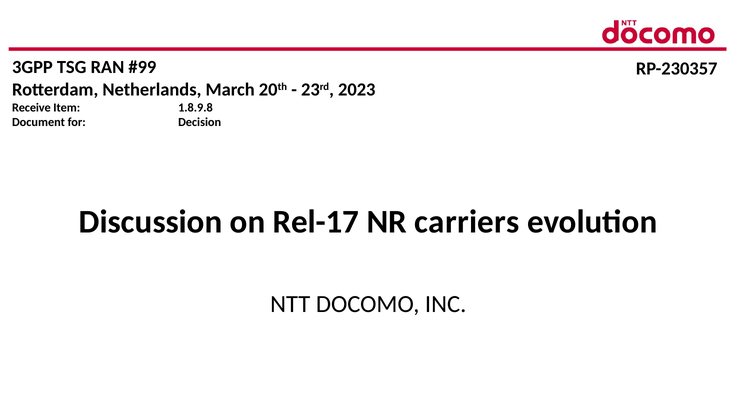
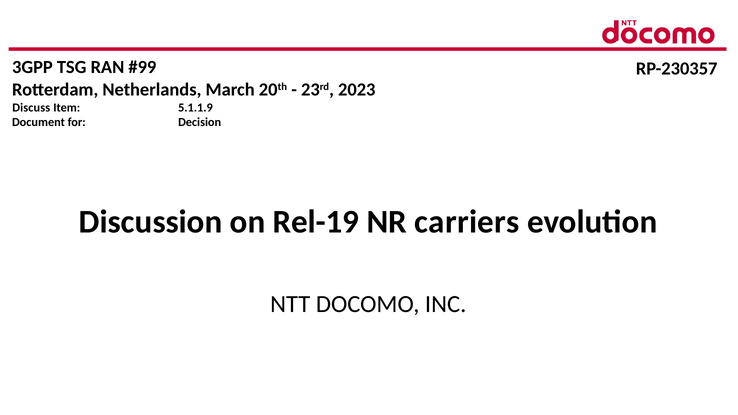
Receive: Receive -> Discuss
1.8.9.8: 1.8.9.8 -> 5.1.1.9
Rel-17: Rel-17 -> Rel-19
